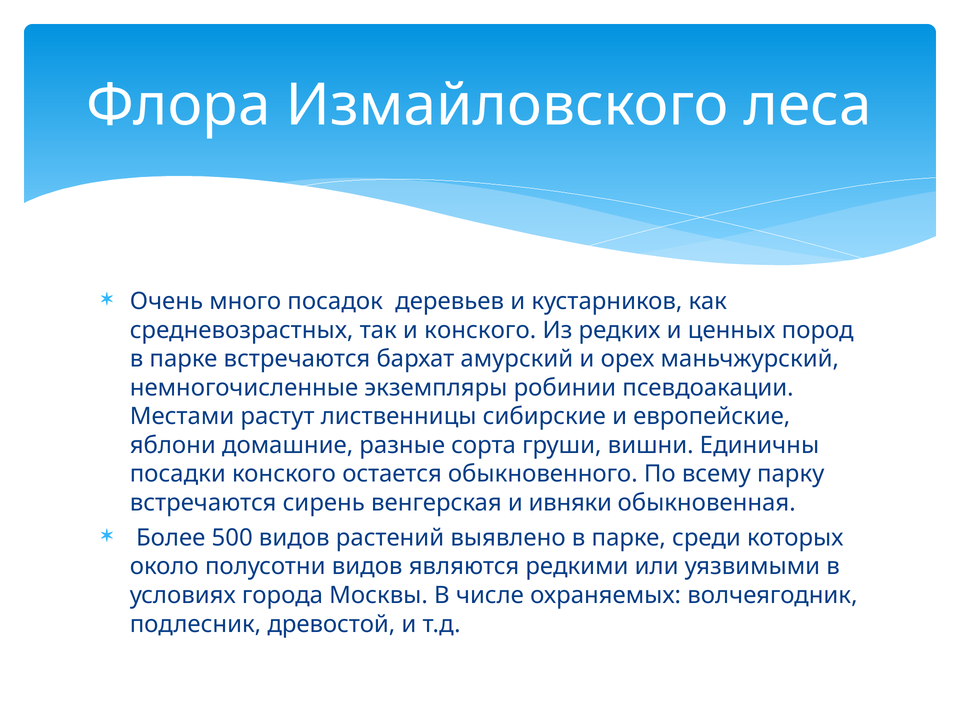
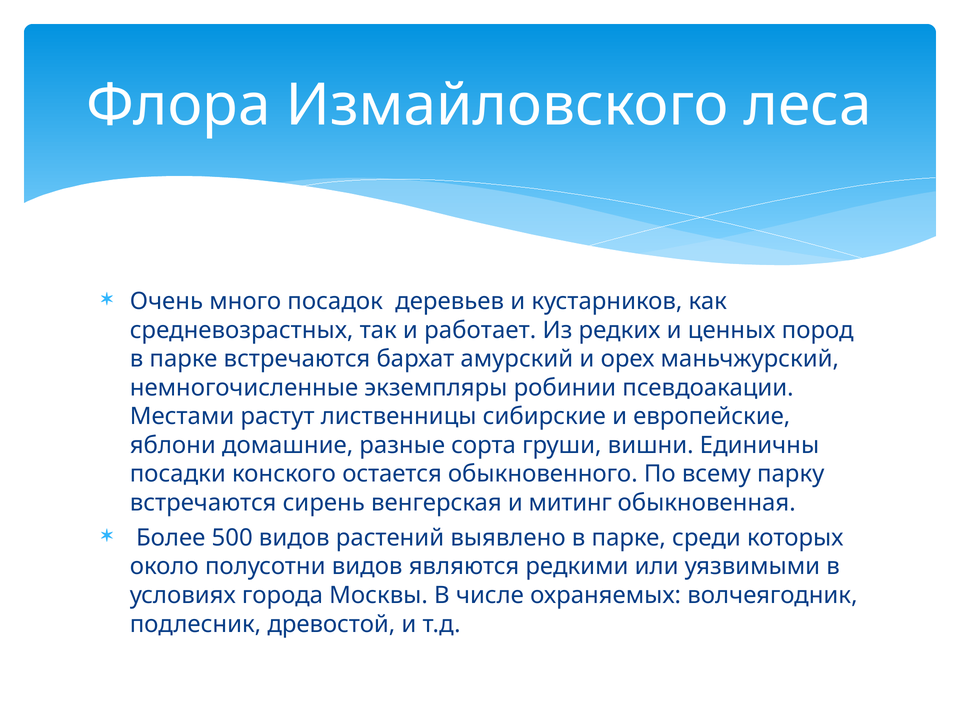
и конского: конского -> работает
ивняки: ивняки -> митинг
